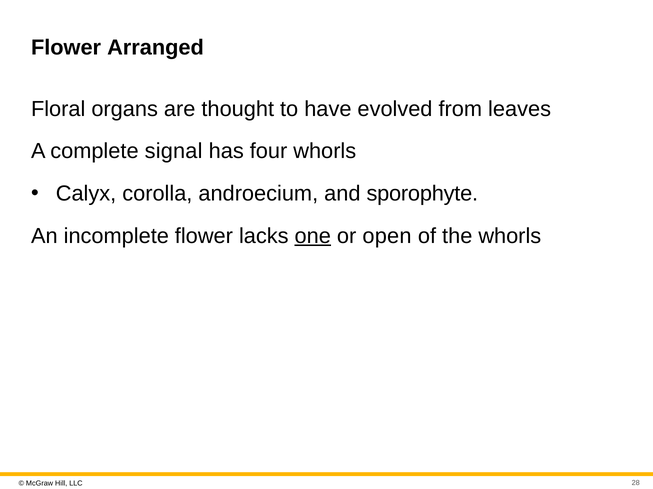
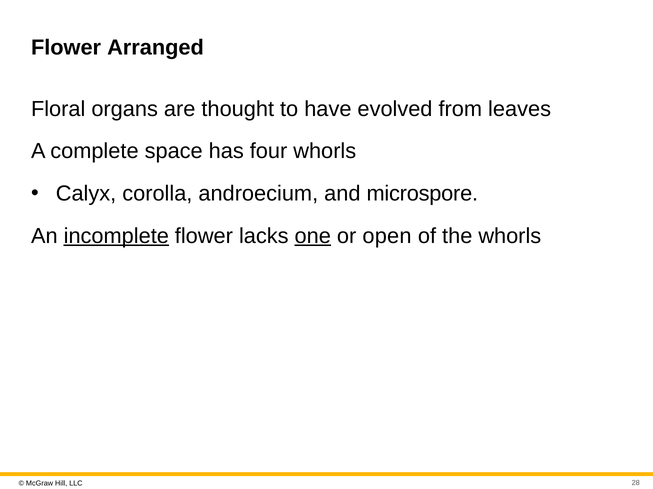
signal: signal -> space
sporophyte: sporophyte -> microspore
incomplete underline: none -> present
